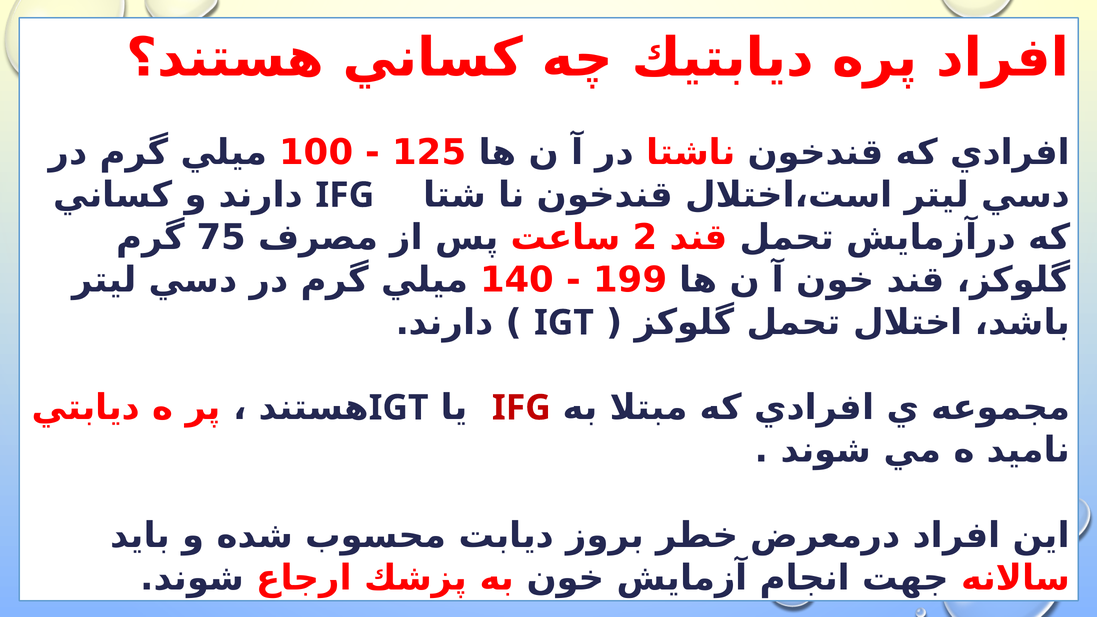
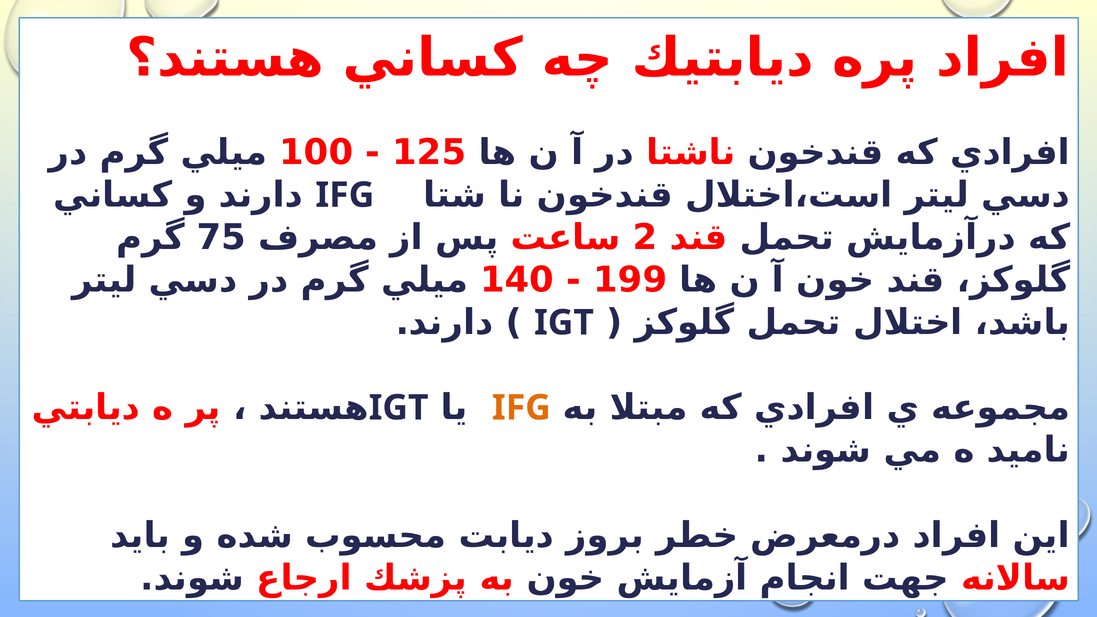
IFG at (521, 408) colour: red -> orange
